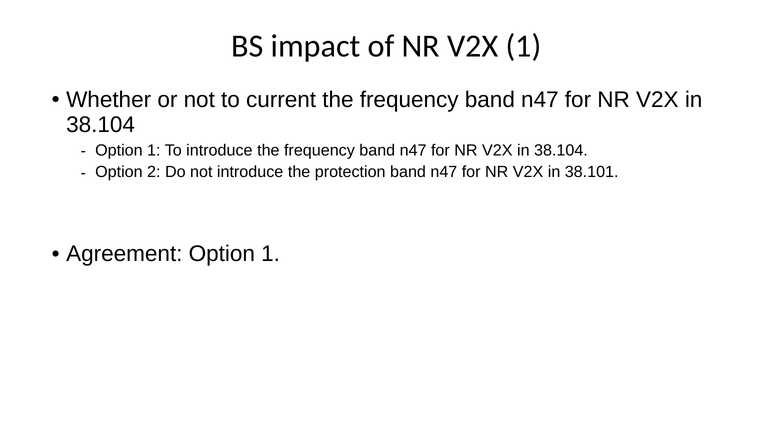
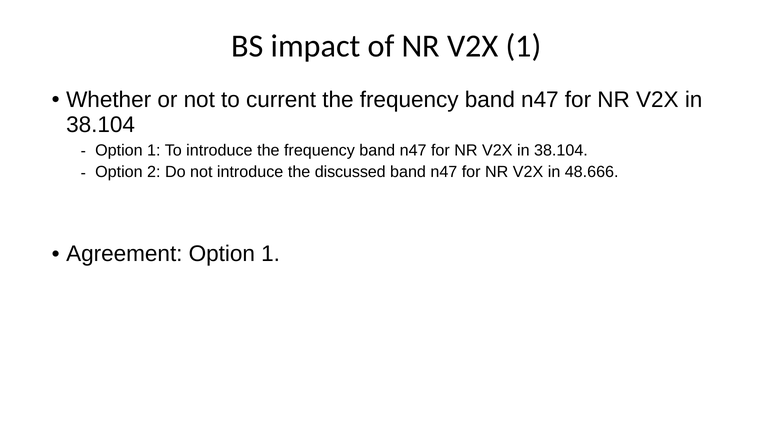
protection: protection -> discussed
38.101: 38.101 -> 48.666
